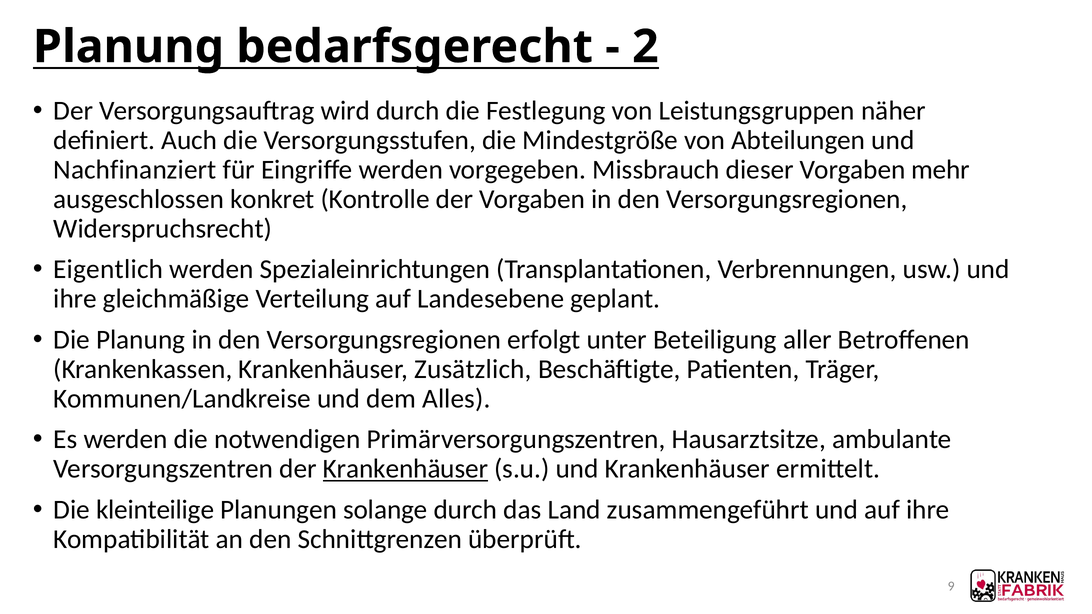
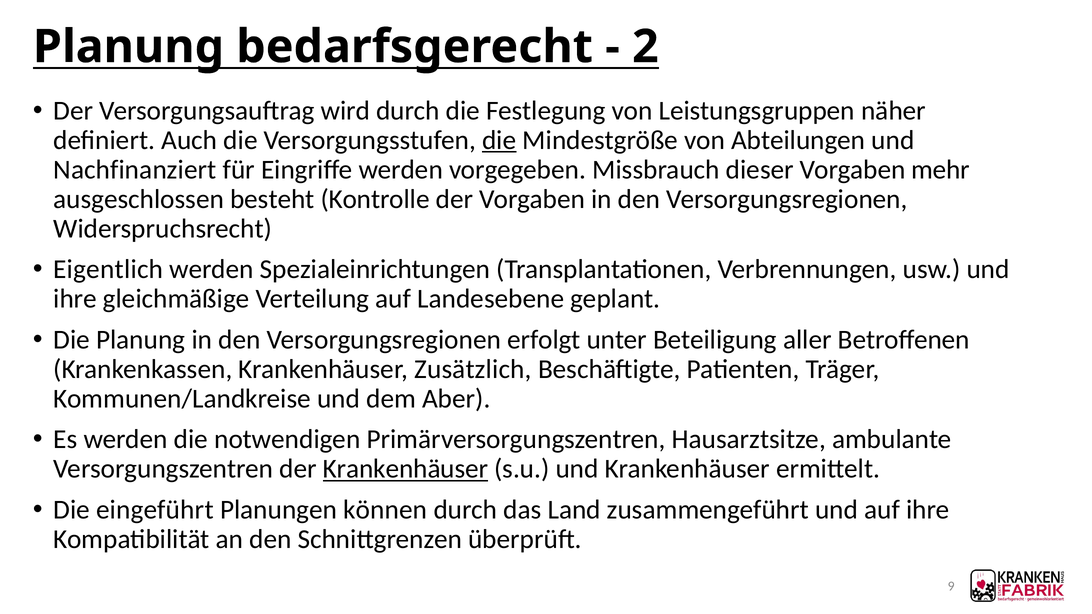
die at (499, 140) underline: none -> present
konkret: konkret -> besteht
Alles: Alles -> Aber
kleinteilige: kleinteilige -> eingeführt
solange: solange -> können
